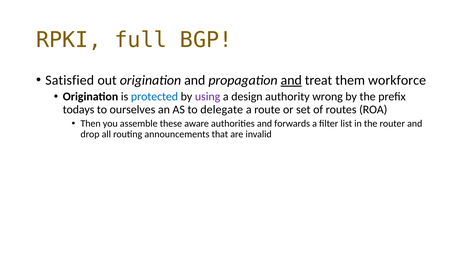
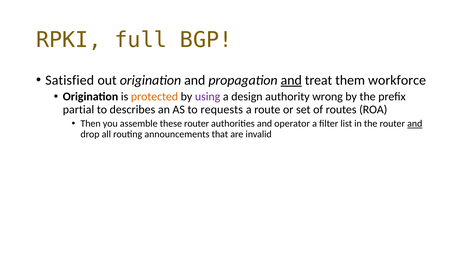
protected colour: blue -> orange
todays: todays -> partial
ourselves: ourselves -> describes
delegate: delegate -> requests
these aware: aware -> router
forwards: forwards -> operator
and at (415, 123) underline: none -> present
